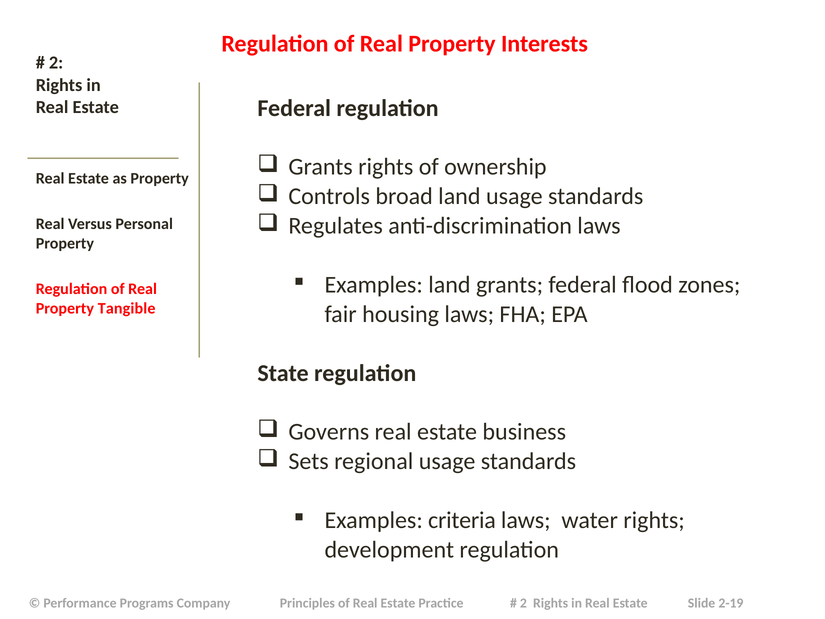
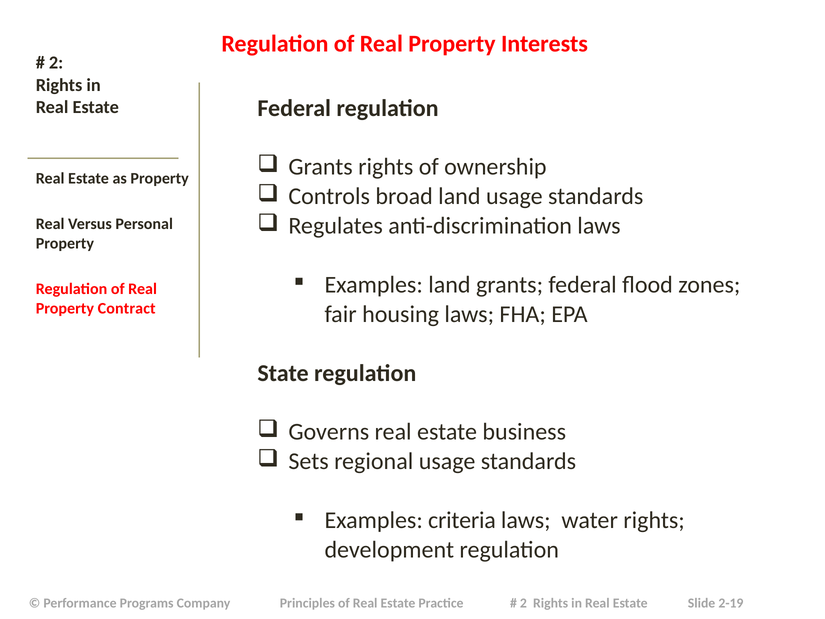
Tangible: Tangible -> Contract
